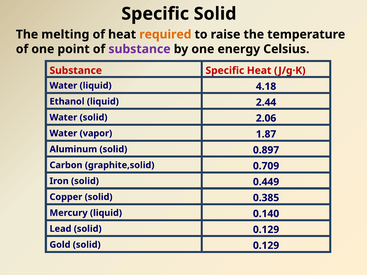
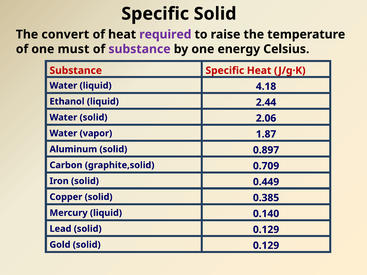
melting: melting -> convert
required colour: orange -> purple
point: point -> must
